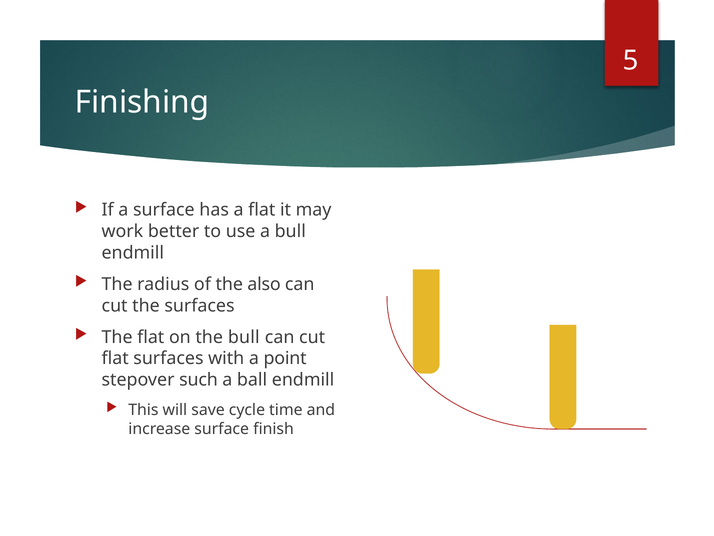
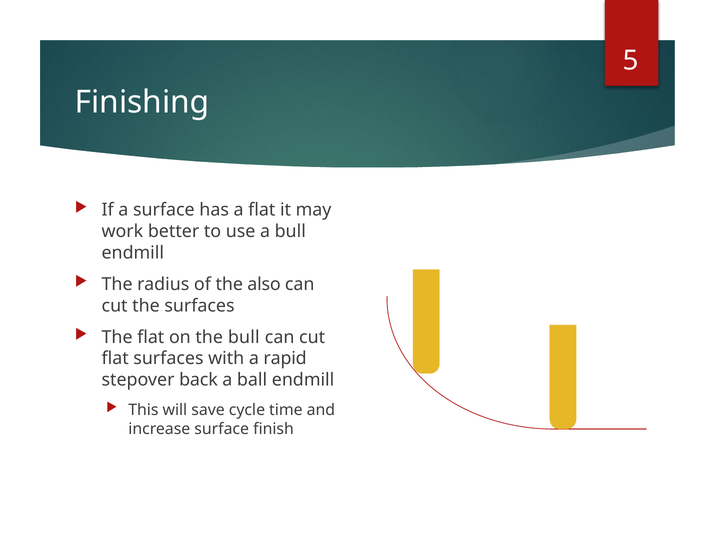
point: point -> rapid
such: such -> back
